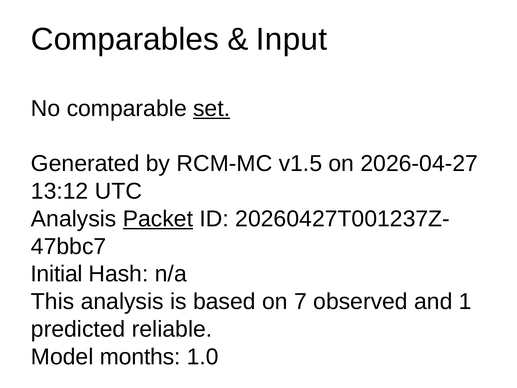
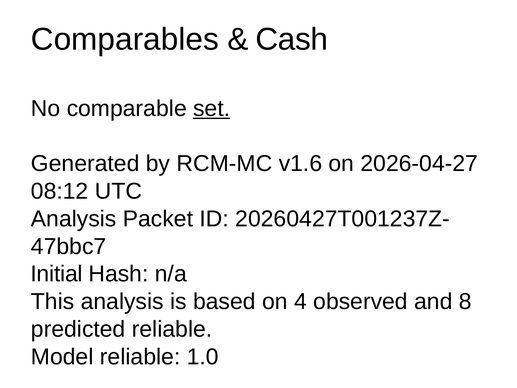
Input: Input -> Cash
v1.5: v1.5 -> v1.6
13:12: 13:12 -> 08:12
Packet underline: present -> none
7: 7 -> 4
1: 1 -> 8
Model months: months -> reliable
